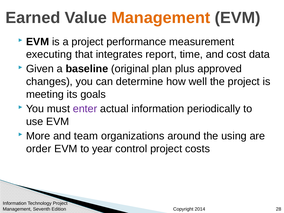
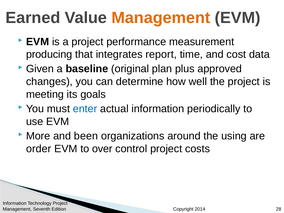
executing: executing -> producing
enter colour: purple -> blue
team: team -> been
year: year -> over
